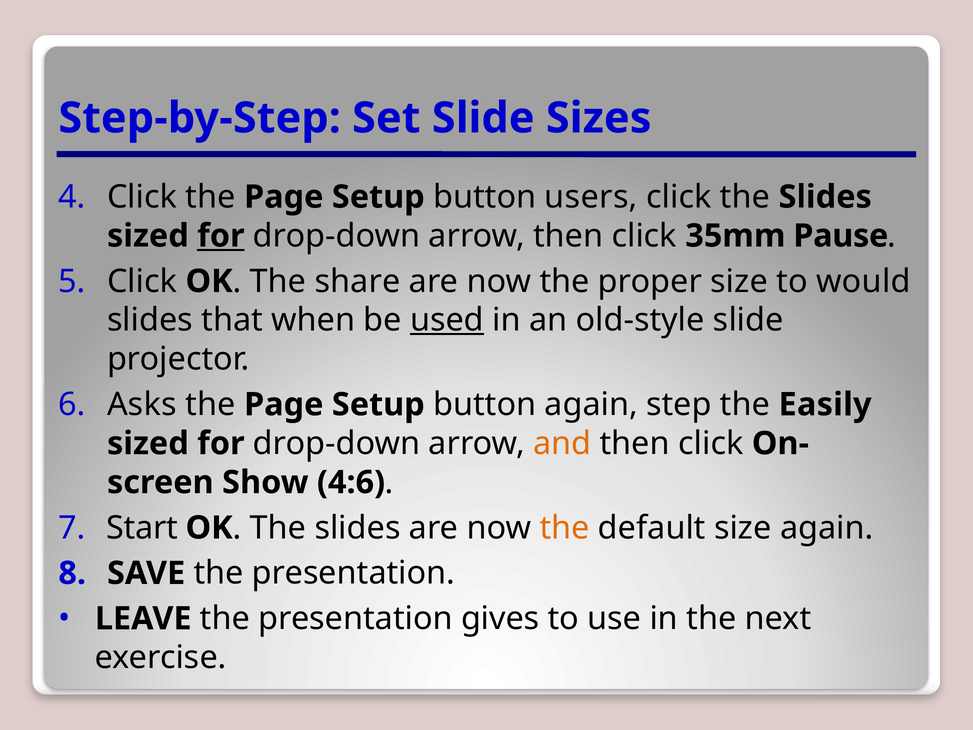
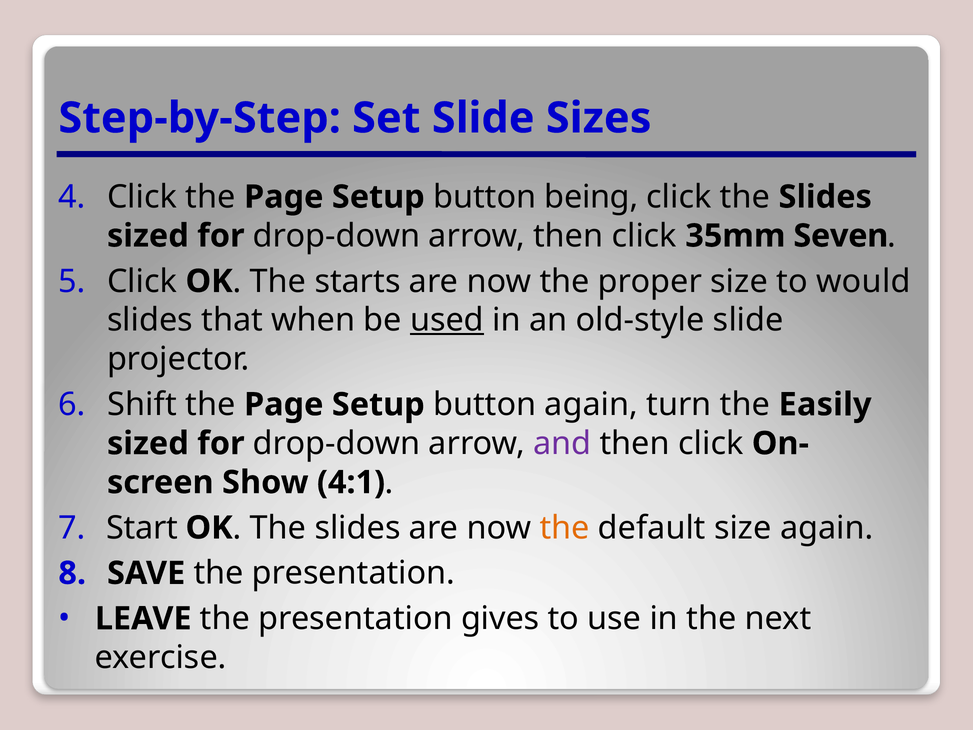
users: users -> being
for at (221, 236) underline: present -> none
Pause: Pause -> Seven
share: share -> starts
Asks: Asks -> Shift
step: step -> turn
and colour: orange -> purple
4:6: 4:6 -> 4:1
